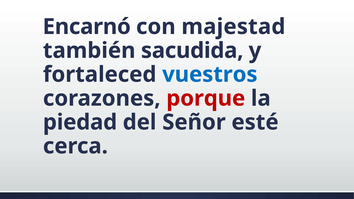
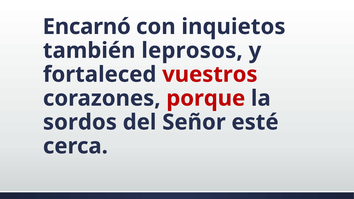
majestad: majestad -> inquietos
sacudida: sacudida -> leprosos
vuestros colour: blue -> red
piedad: piedad -> sordos
